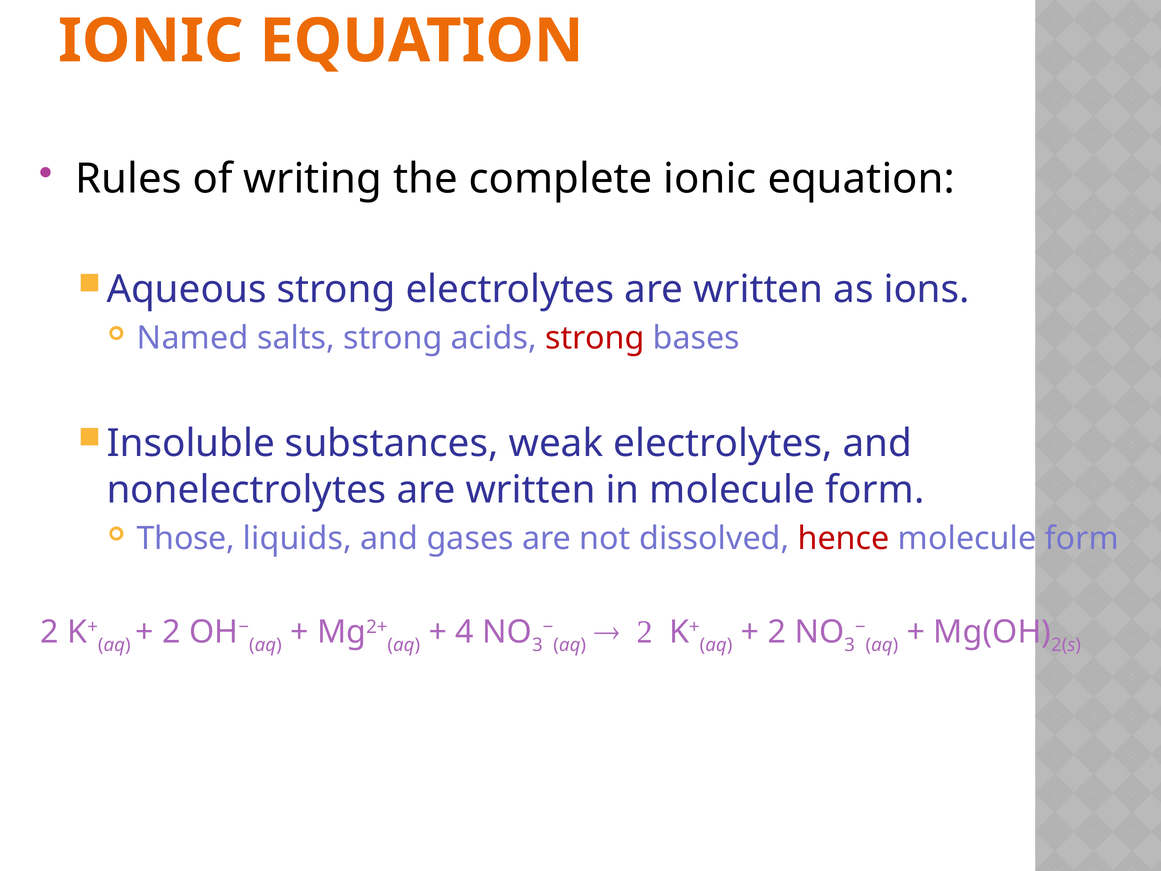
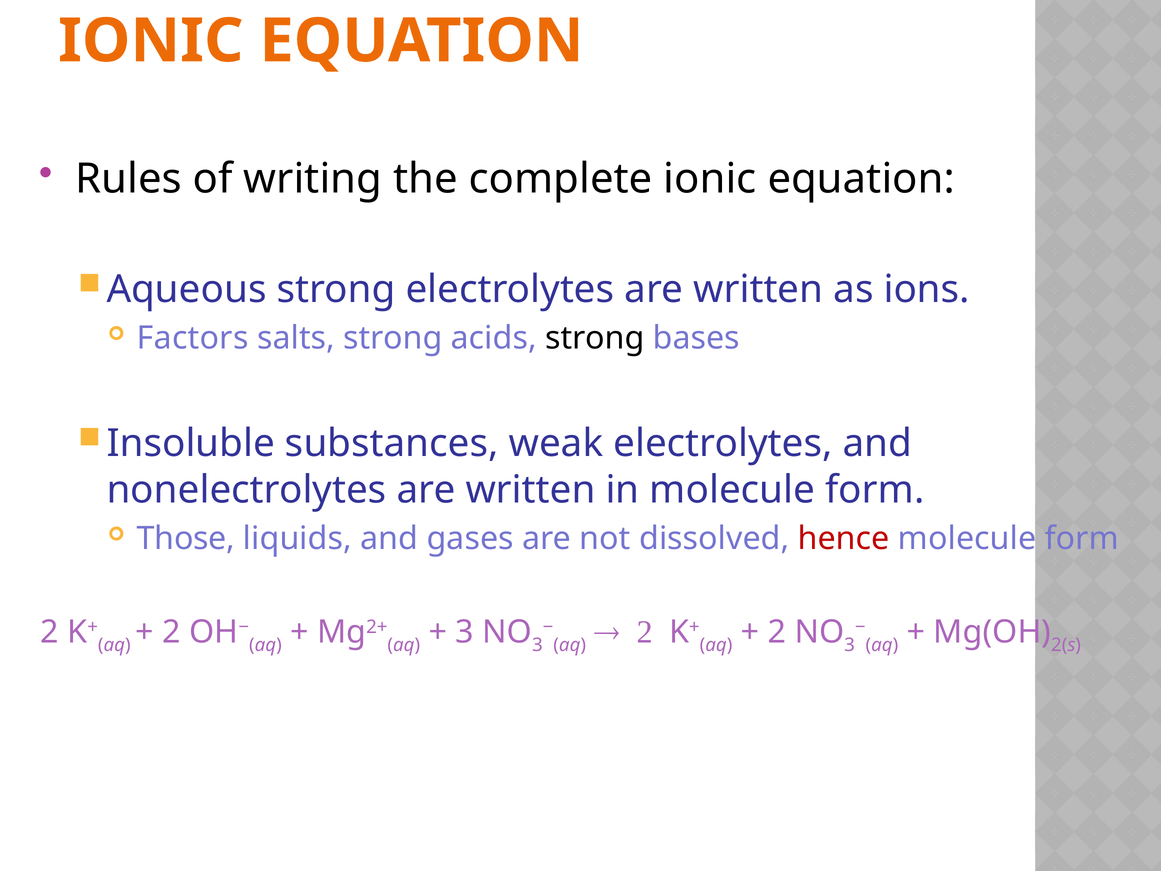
Named: Named -> Factors
strong at (595, 338) colour: red -> black
4 at (465, 632): 4 -> 3
